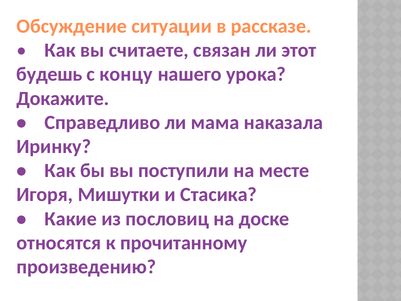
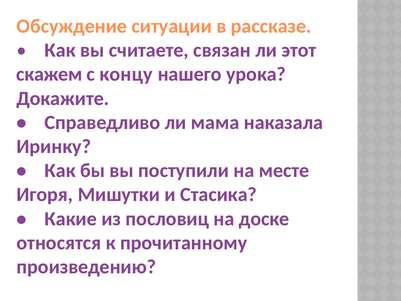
будешь: будешь -> скажем
